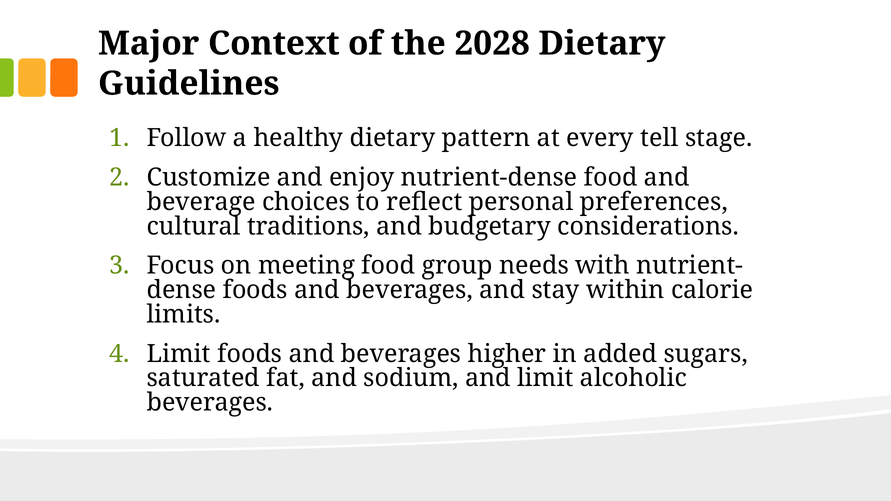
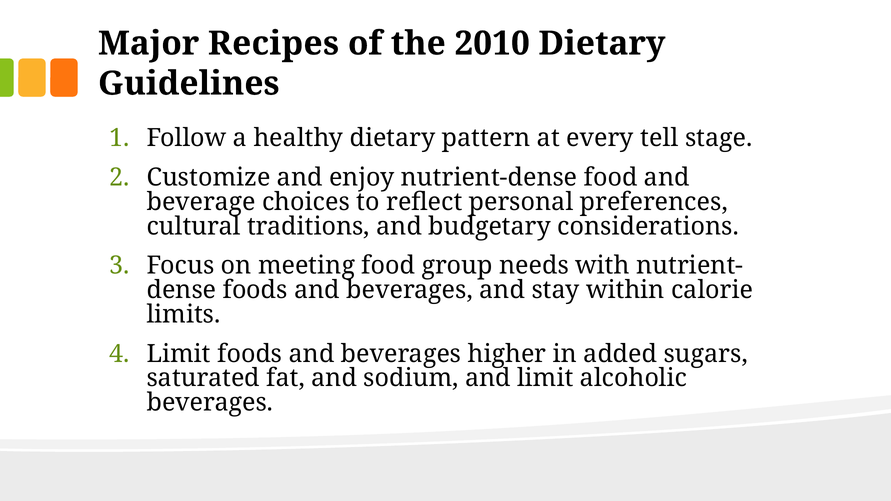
Context: Context -> Recipes
2028: 2028 -> 2010
